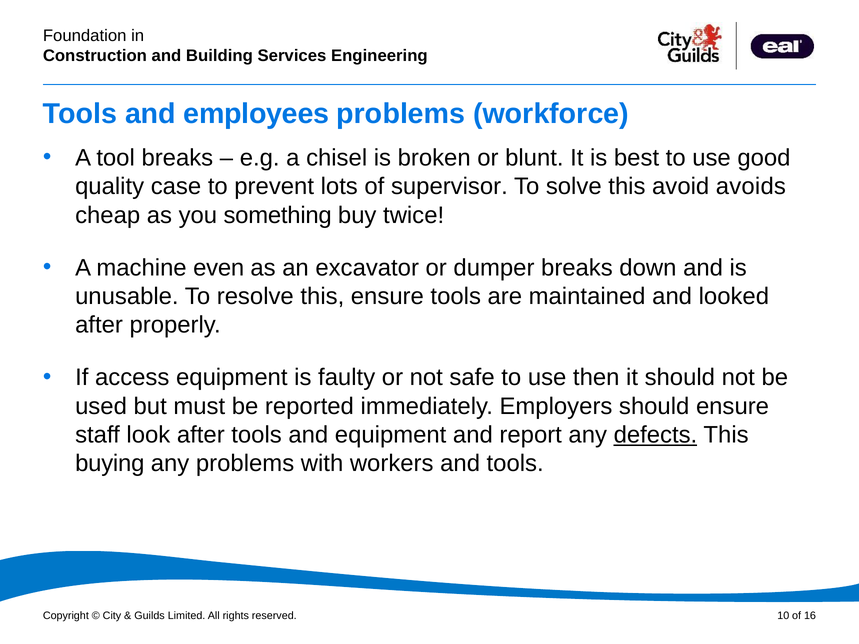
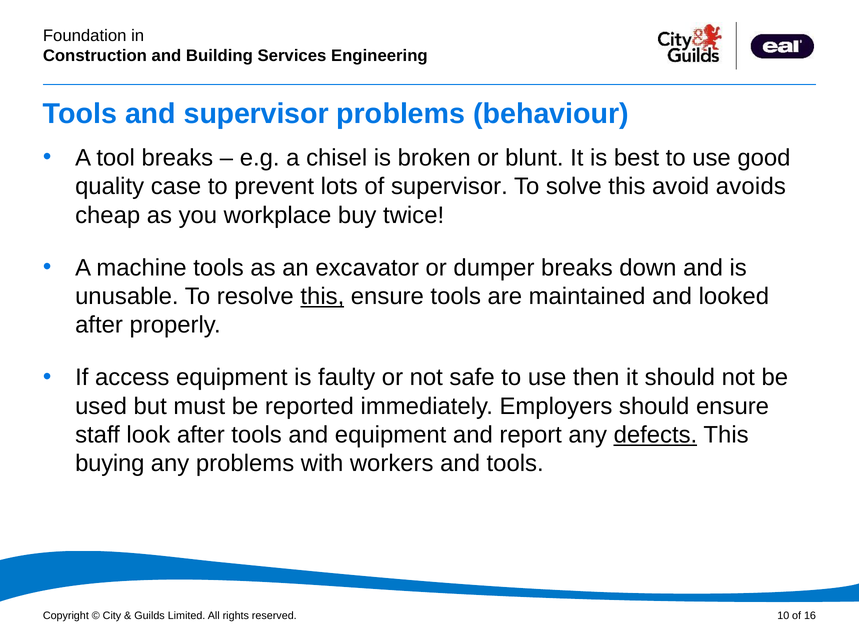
and employees: employees -> supervisor
workforce: workforce -> behaviour
something: something -> workplace
machine even: even -> tools
this at (322, 296) underline: none -> present
